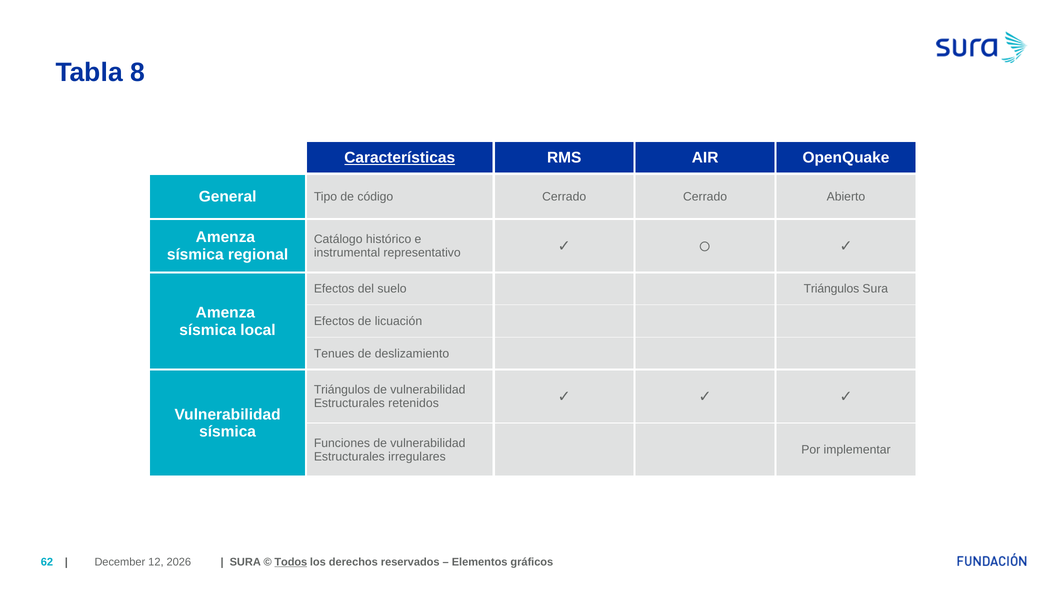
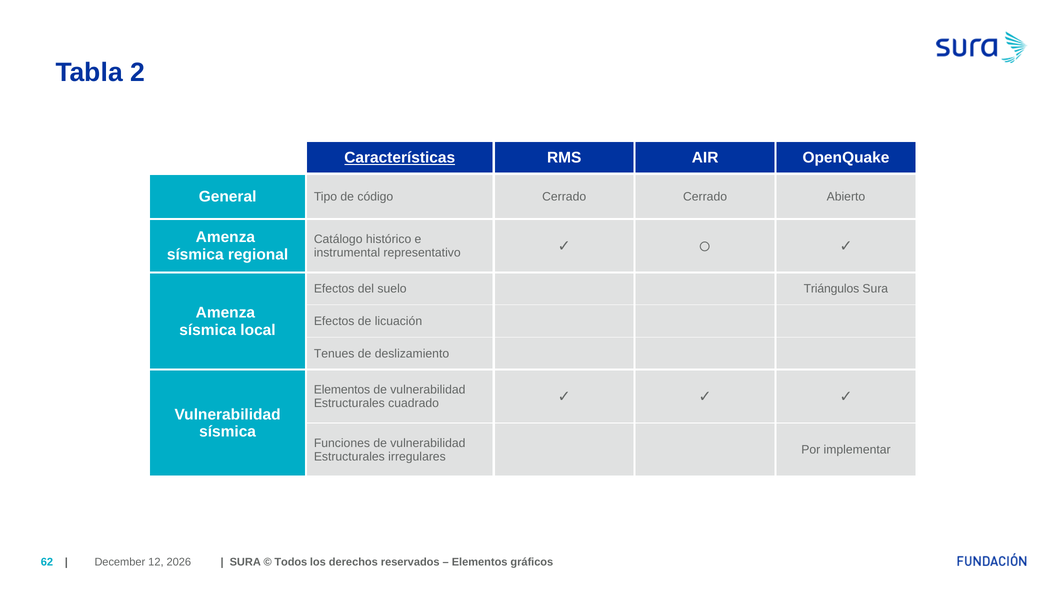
8: 8 -> 2
Triángulos at (342, 389): Triángulos -> Elementos
retenidos: retenidos -> cuadrado
Todos underline: present -> none
